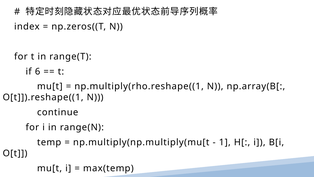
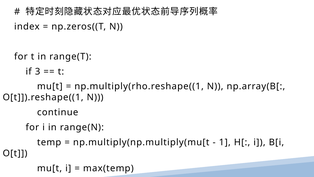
6: 6 -> 3
